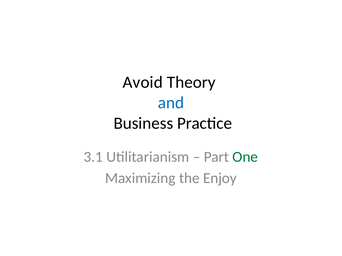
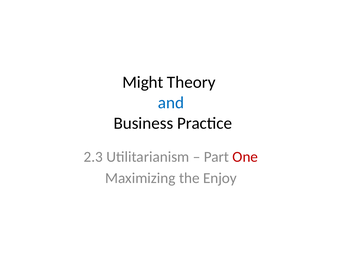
Avoid: Avoid -> Might
3.1: 3.1 -> 2.3
One colour: green -> red
